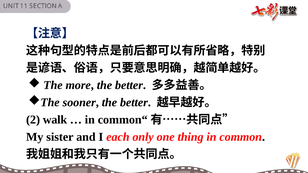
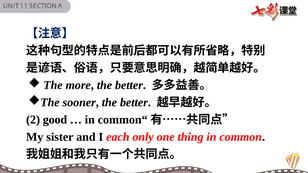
walk: walk -> good
